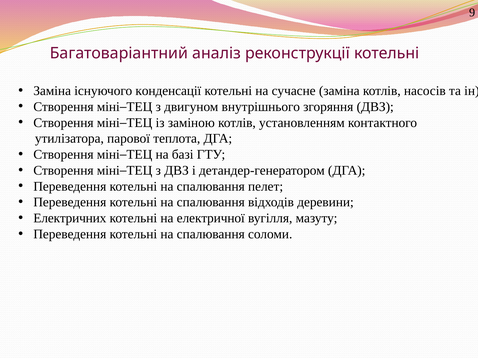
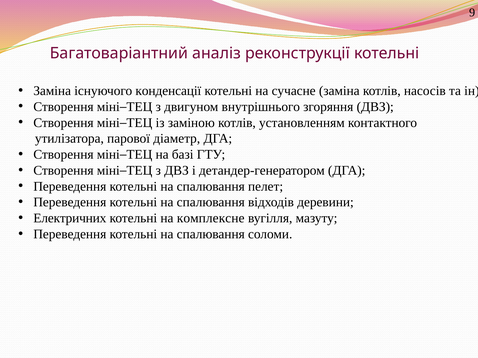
теплота: теплота -> діаметр
електричної: електричної -> комплексне
